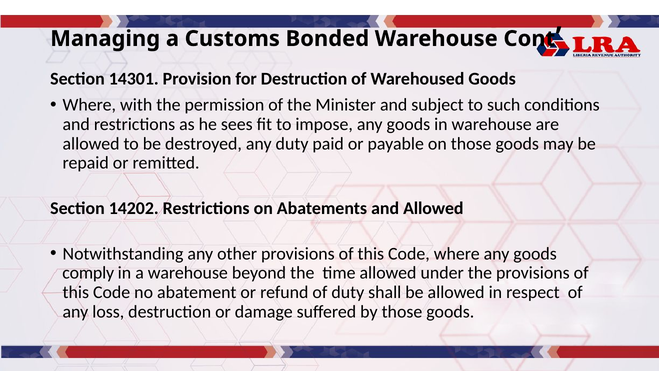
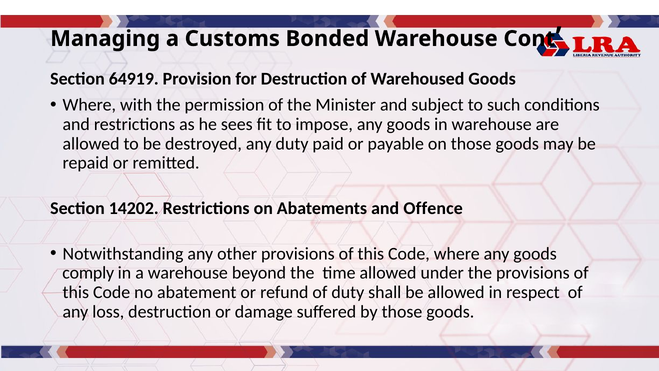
14301: 14301 -> 64919
and Allowed: Allowed -> Offence
